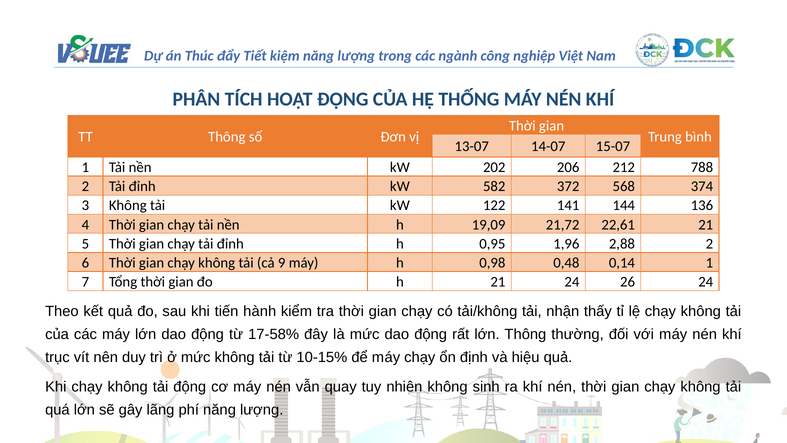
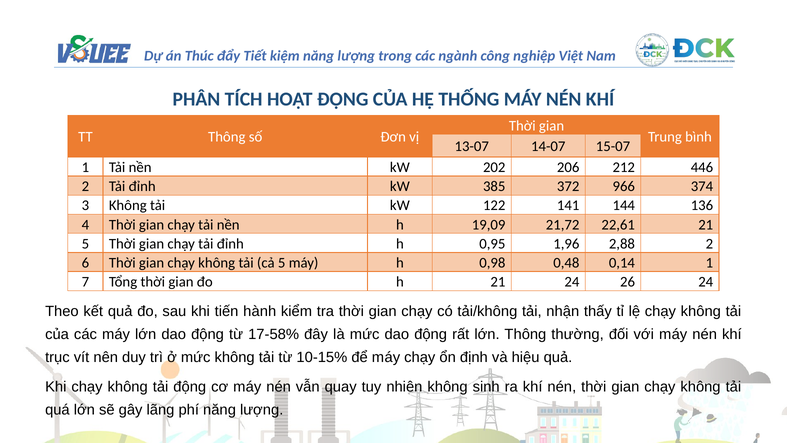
788: 788 -> 446
582: 582 -> 385
568: 568 -> 966
cả 9: 9 -> 5
